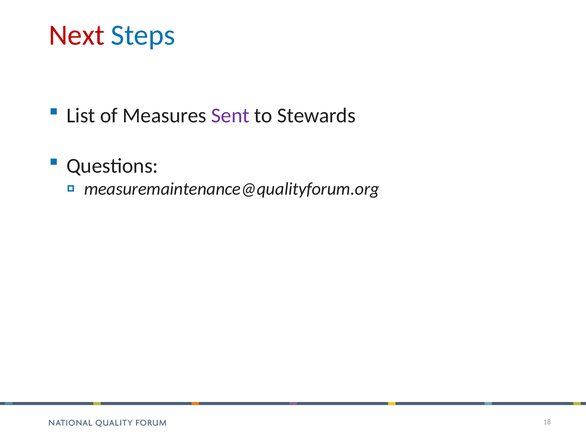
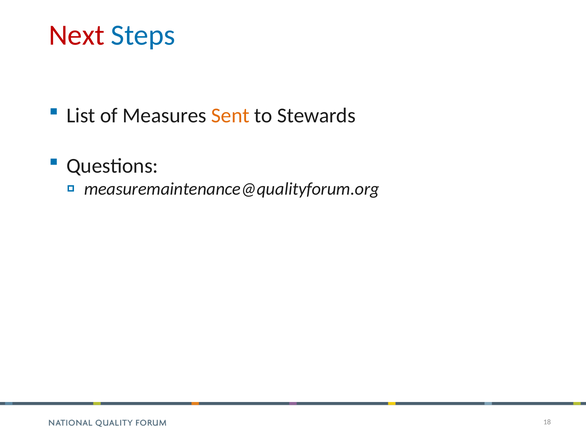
Sent colour: purple -> orange
